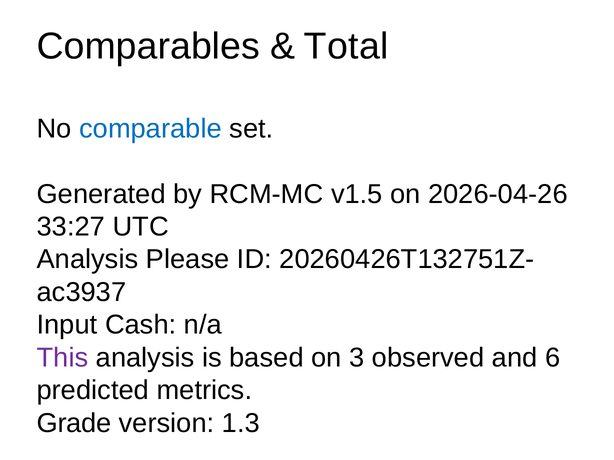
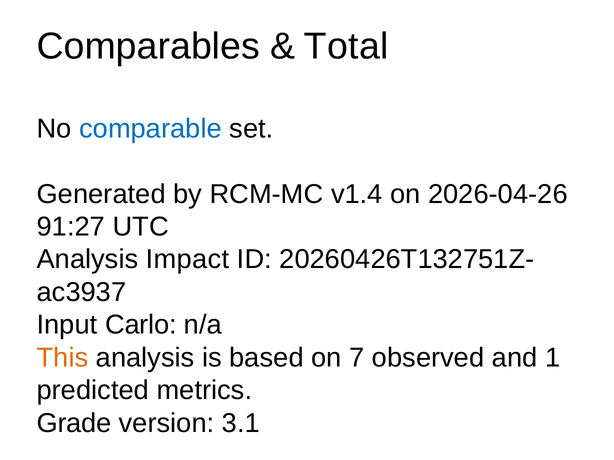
v1.5: v1.5 -> v1.4
33:27: 33:27 -> 91:27
Please: Please -> Impact
Cash: Cash -> Carlo
This colour: purple -> orange
3: 3 -> 7
6: 6 -> 1
1.3: 1.3 -> 3.1
